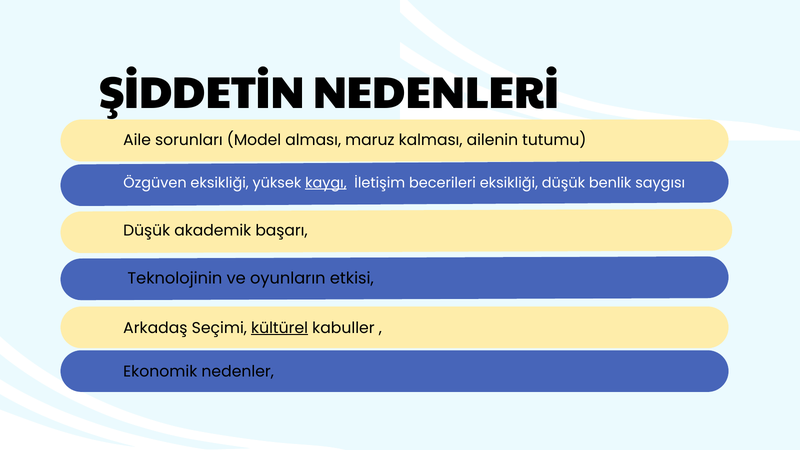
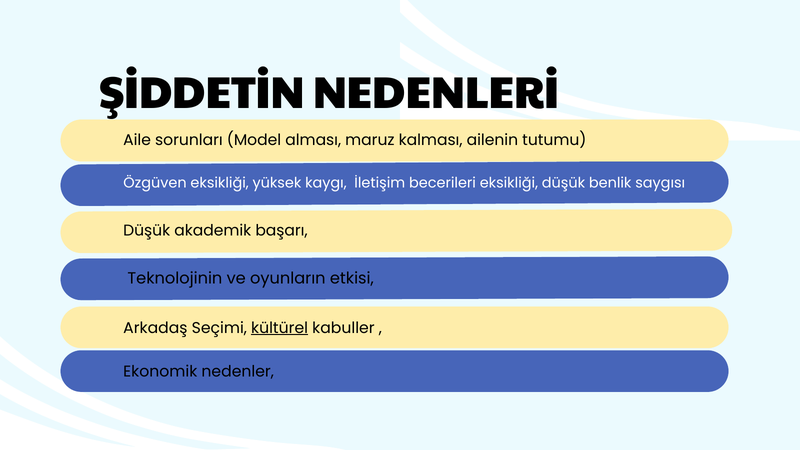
kaygı underline: present -> none
